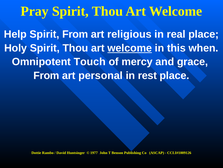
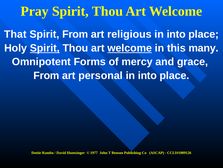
Help: Help -> That
real at (176, 34): real -> into
Spirit at (45, 48) underline: none -> present
when: when -> many
Touch: Touch -> Forms
rest at (147, 75): rest -> into
